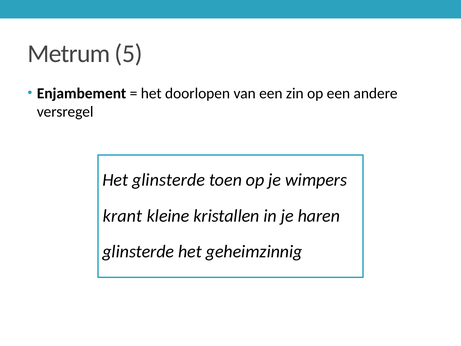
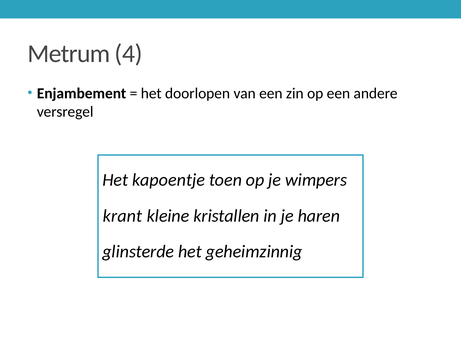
5: 5 -> 4
Het glinsterde: glinsterde -> kapoentje
